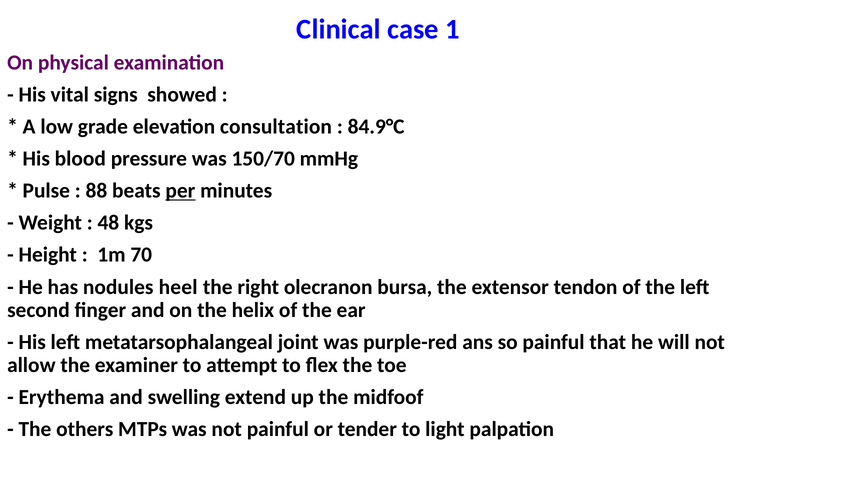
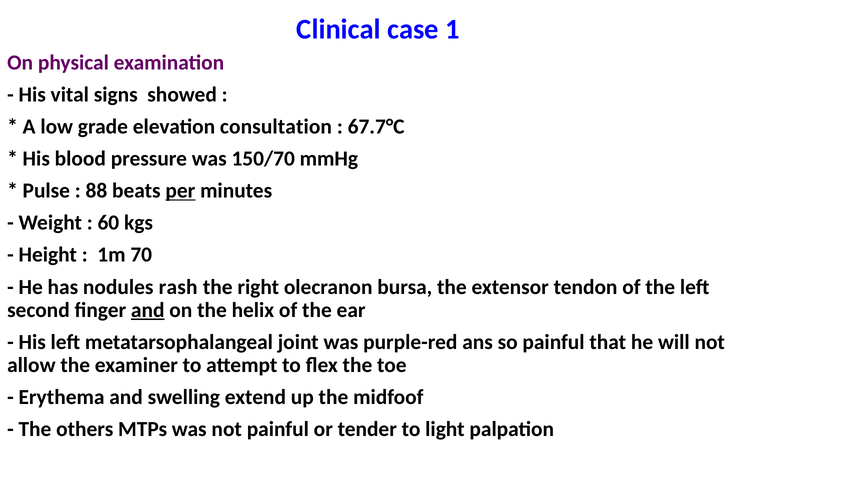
84.9°C: 84.9°C -> 67.7°C
48: 48 -> 60
heel: heel -> rash
and at (148, 310) underline: none -> present
